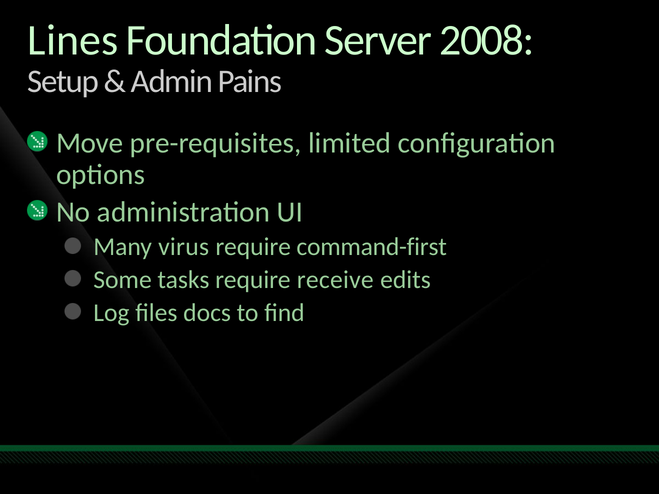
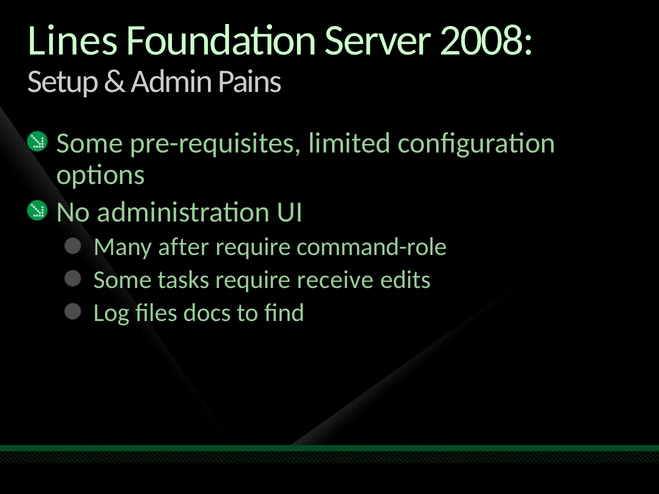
Move at (90, 143): Move -> Some
virus: virus -> after
command-first: command-first -> command-role
